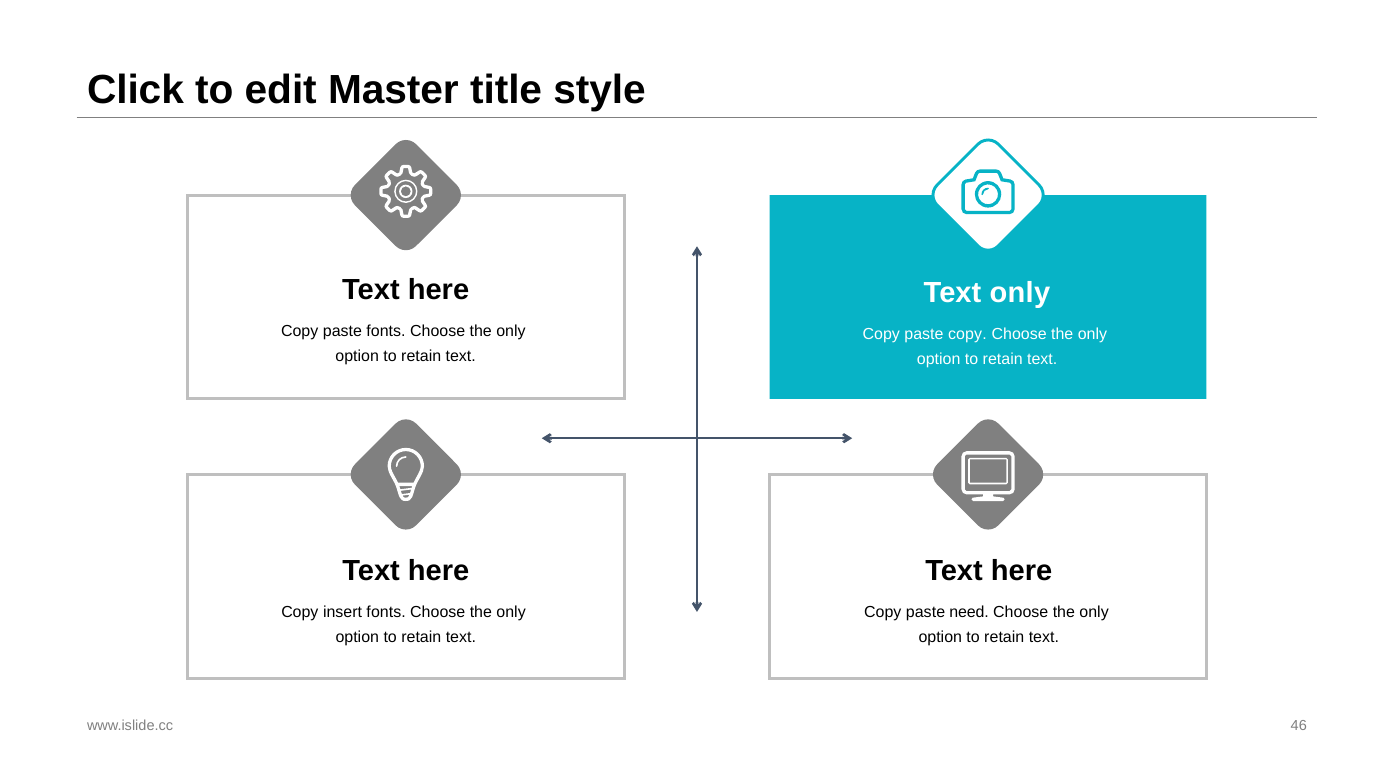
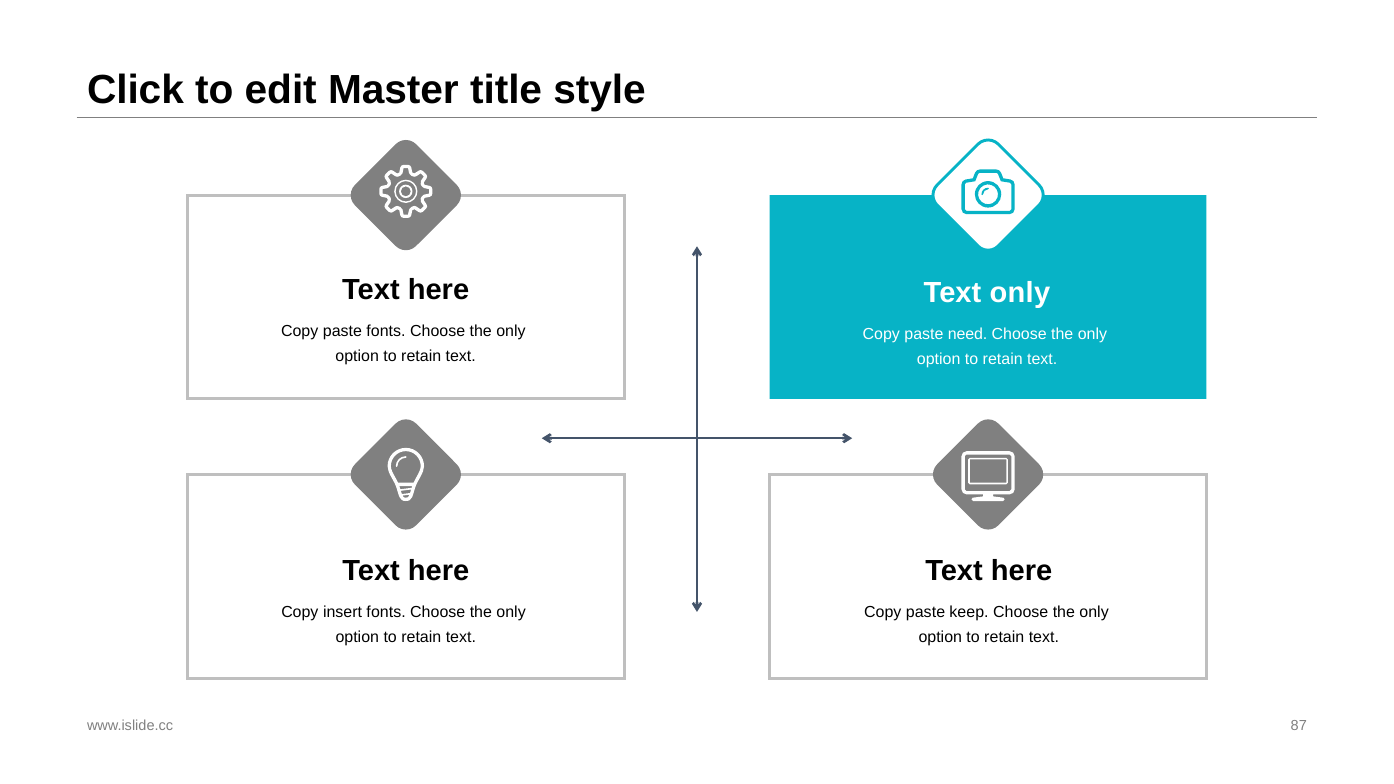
paste copy: copy -> need
need: need -> keep
46: 46 -> 87
